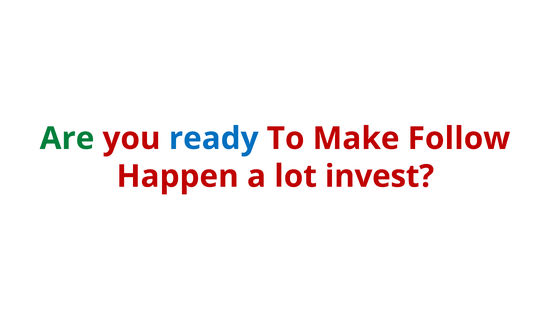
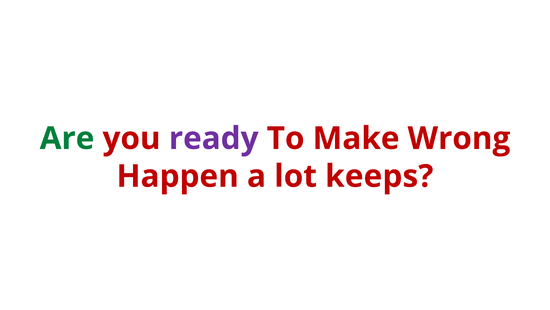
ready colour: blue -> purple
Follow: Follow -> Wrong
invest: invest -> keeps
